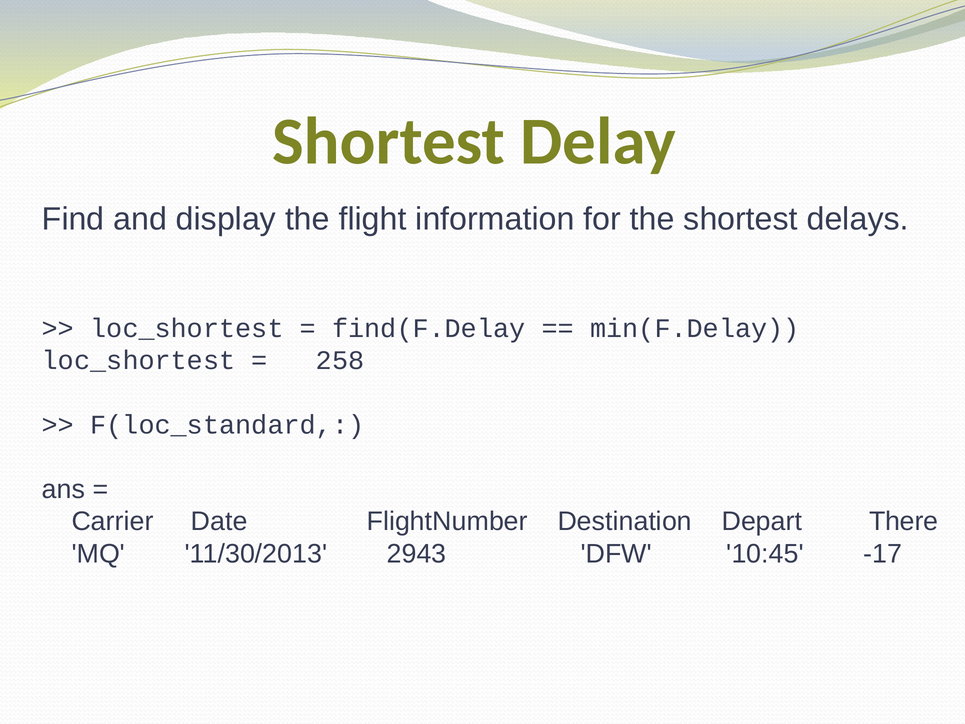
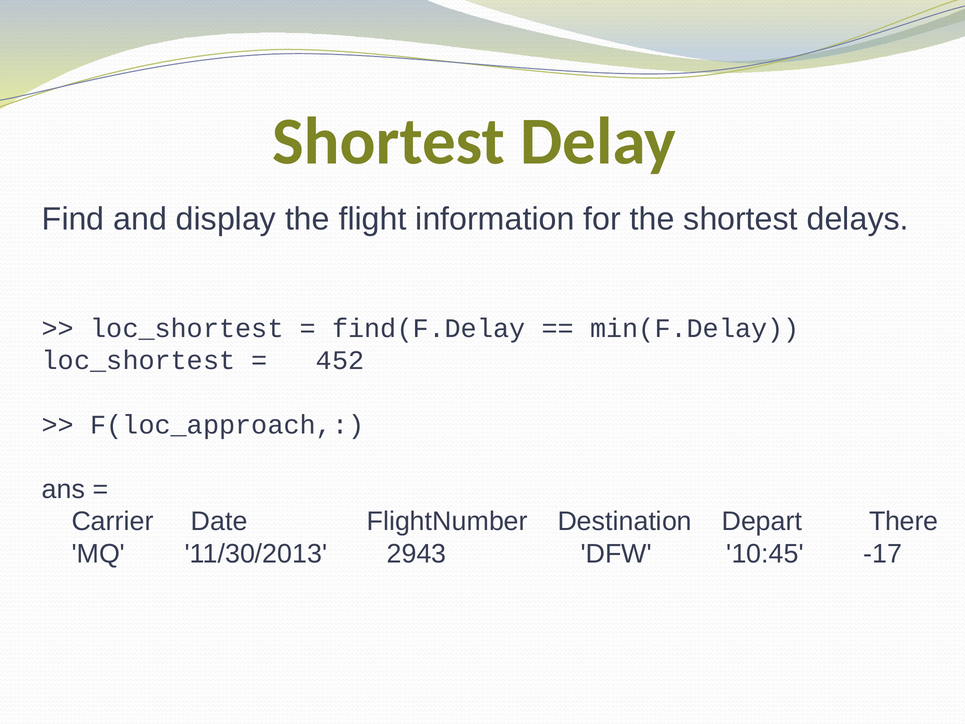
258: 258 -> 452
F(loc_standard: F(loc_standard -> F(loc_approach
